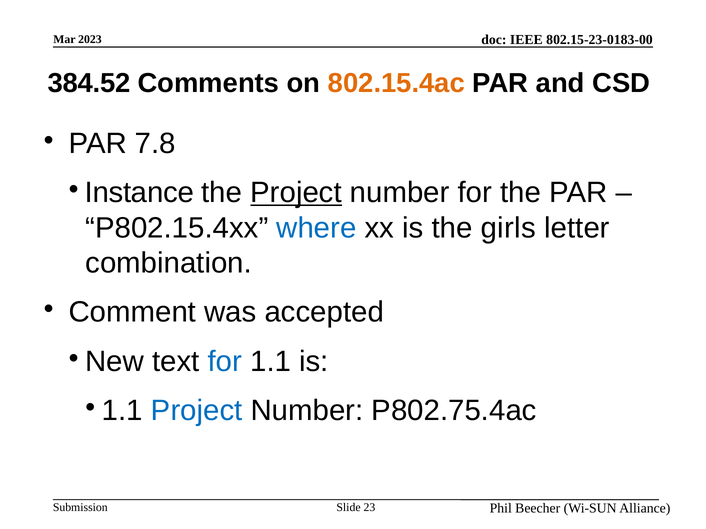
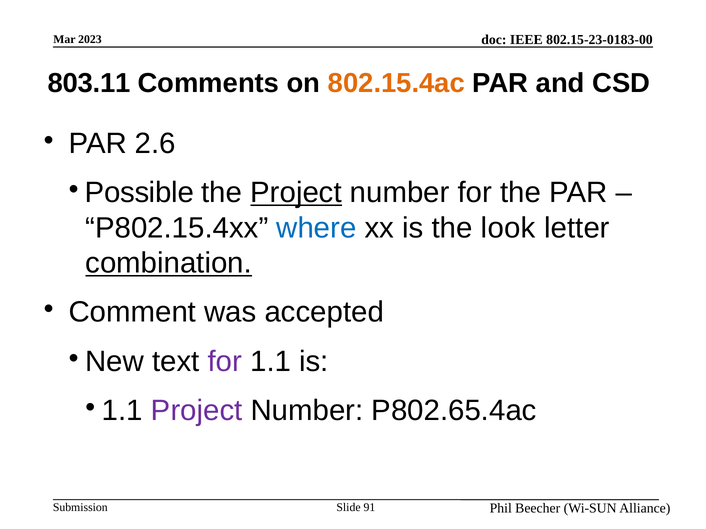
384.52: 384.52 -> 803.11
7.8: 7.8 -> 2.6
Instance: Instance -> Possible
girls: girls -> look
combination underline: none -> present
for at (225, 362) colour: blue -> purple
Project at (197, 411) colour: blue -> purple
P802.75.4ac: P802.75.4ac -> P802.65.4ac
23: 23 -> 91
